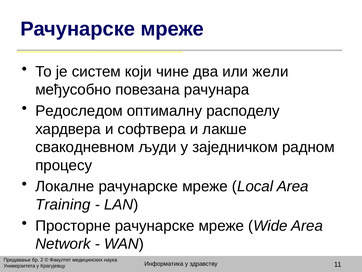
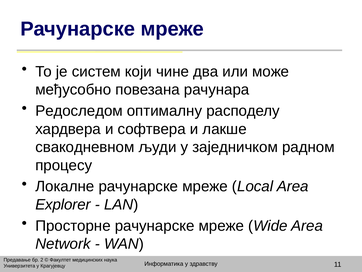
жели: жели -> може
Training: Training -> Explorer
